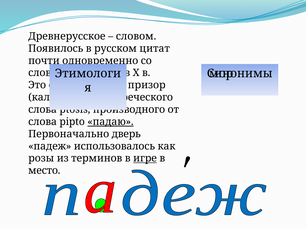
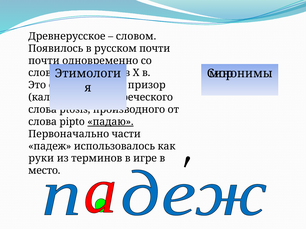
русском цитат: цитат -> почти
дверь: дверь -> части
розы: розы -> руки
игре underline: present -> none
